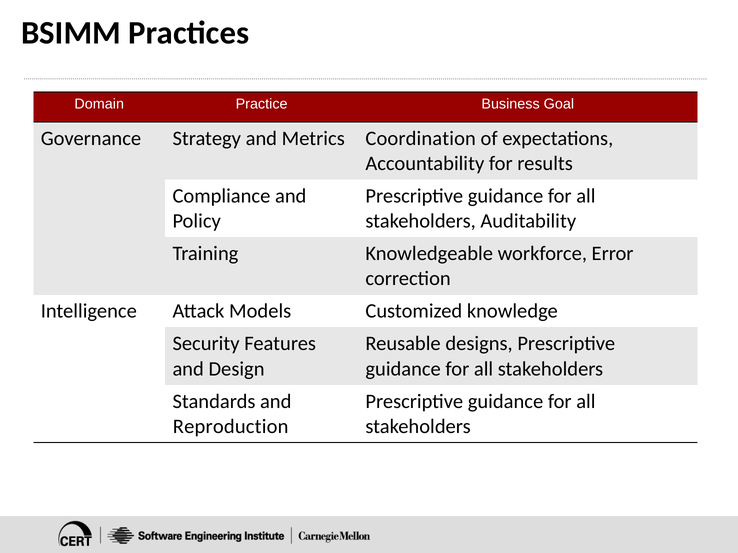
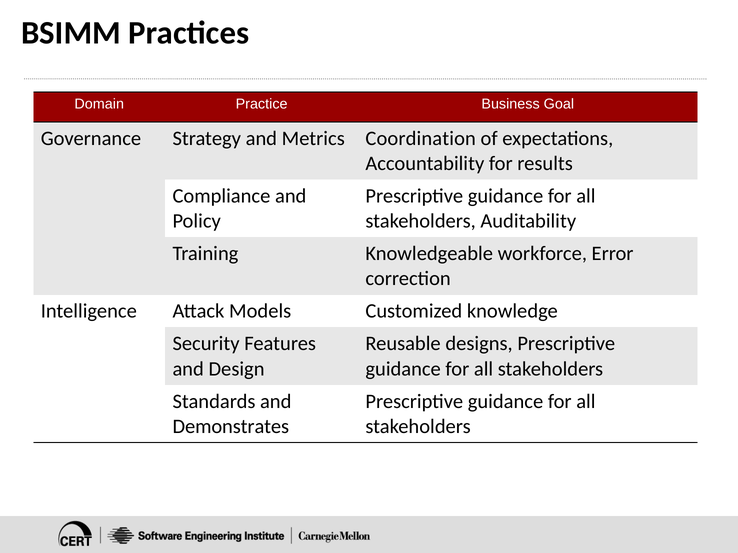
Reproduction: Reproduction -> Demonstrates
